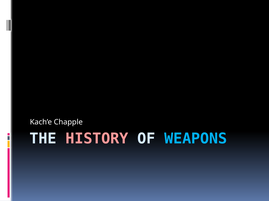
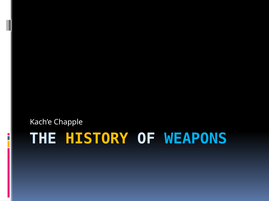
HISTORY colour: pink -> yellow
